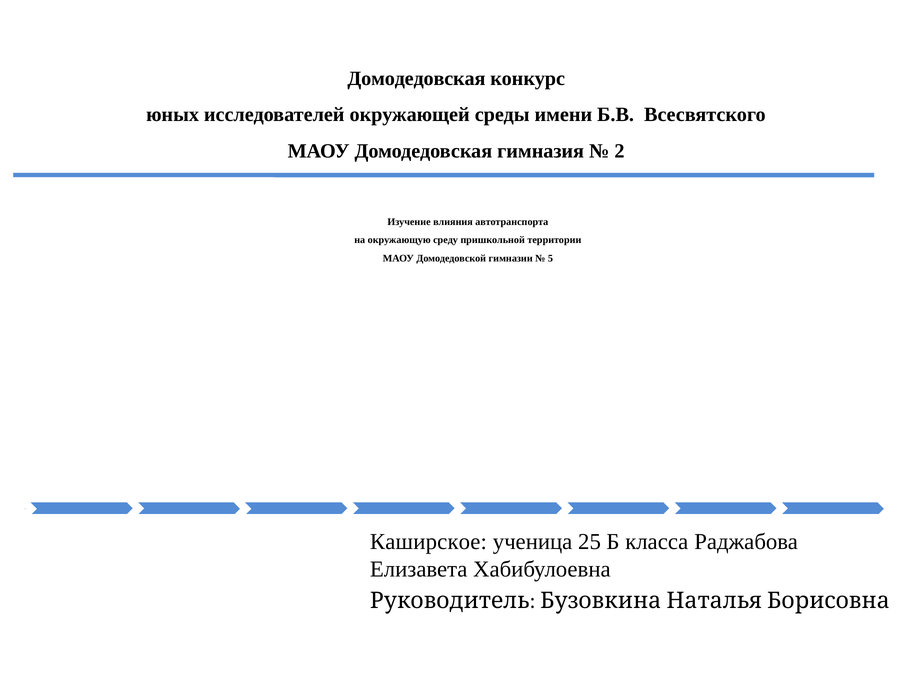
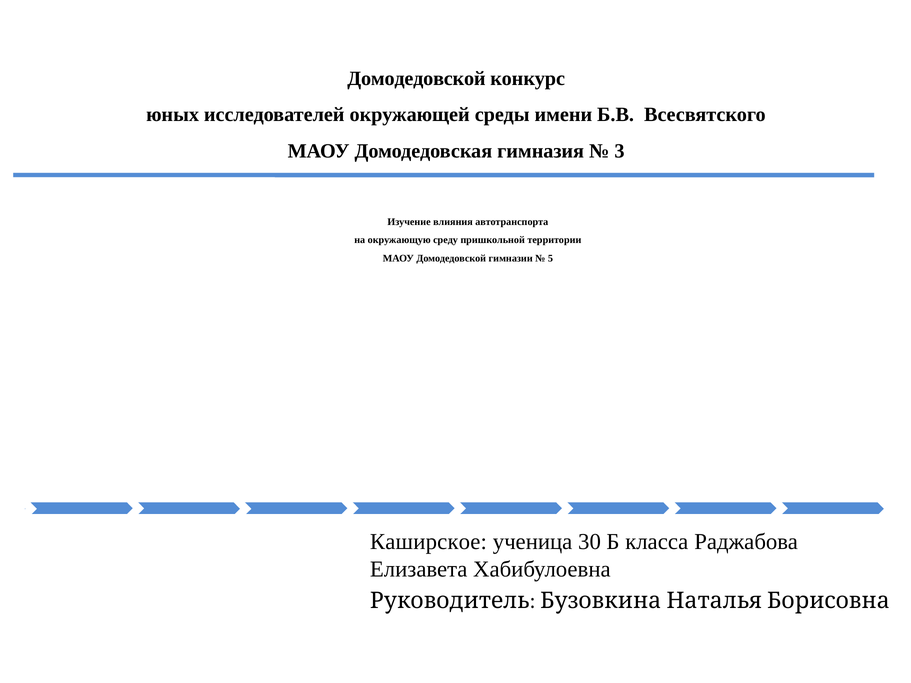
Домодедовская at (416, 78): Домодедовская -> Домодедовской
2: 2 -> 3
25: 25 -> 30
